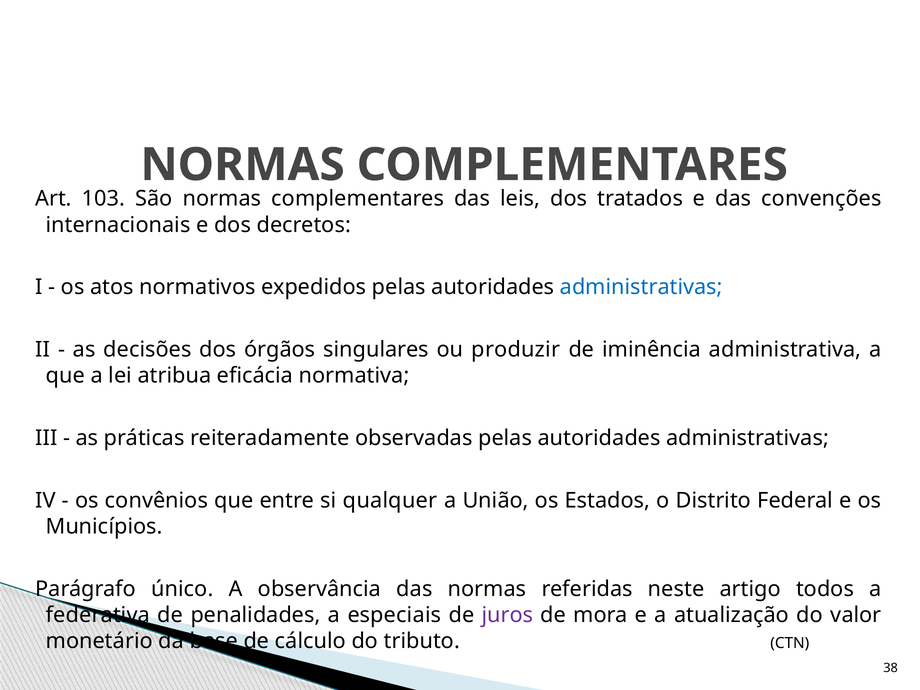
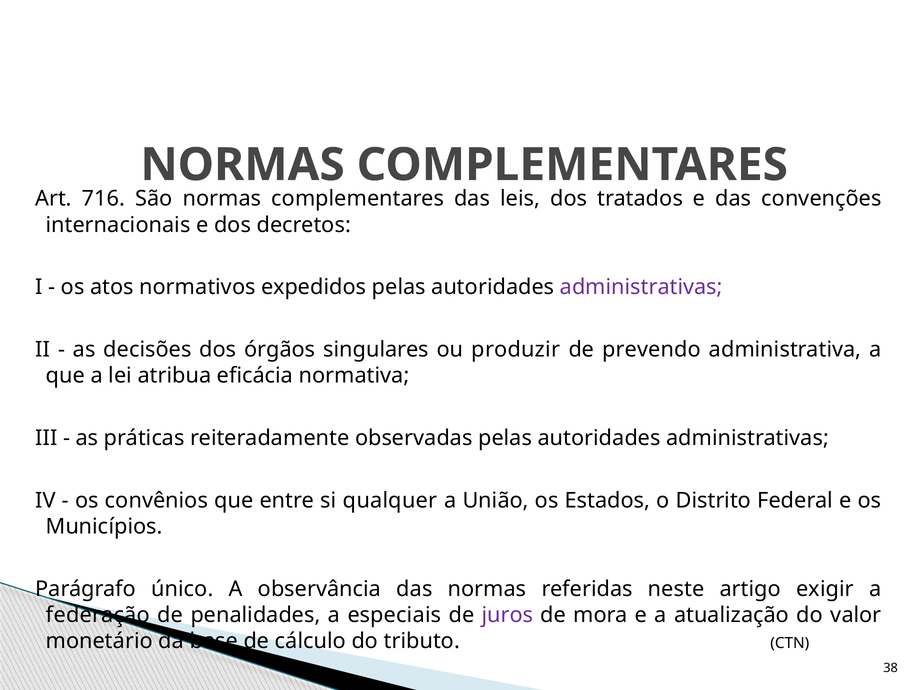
103: 103 -> 716
administrativas at (641, 287) colour: blue -> purple
iminência: iminência -> prevendo
todos: todos -> exigir
federativa: federativa -> federação
